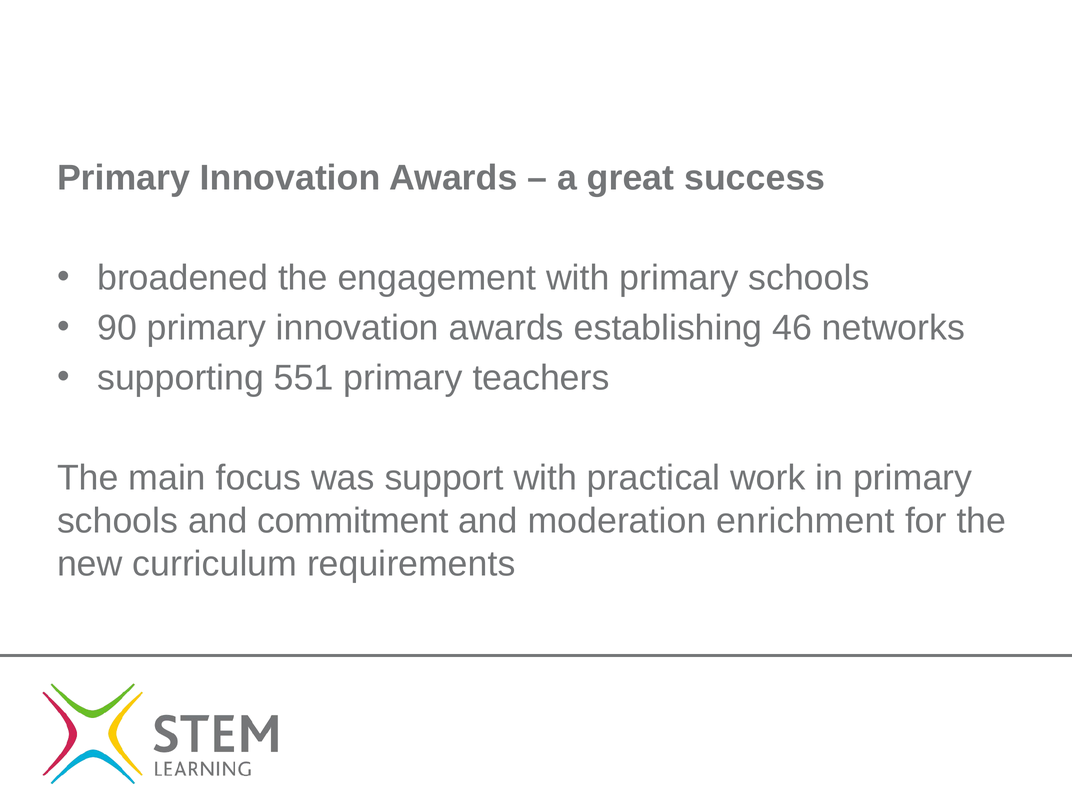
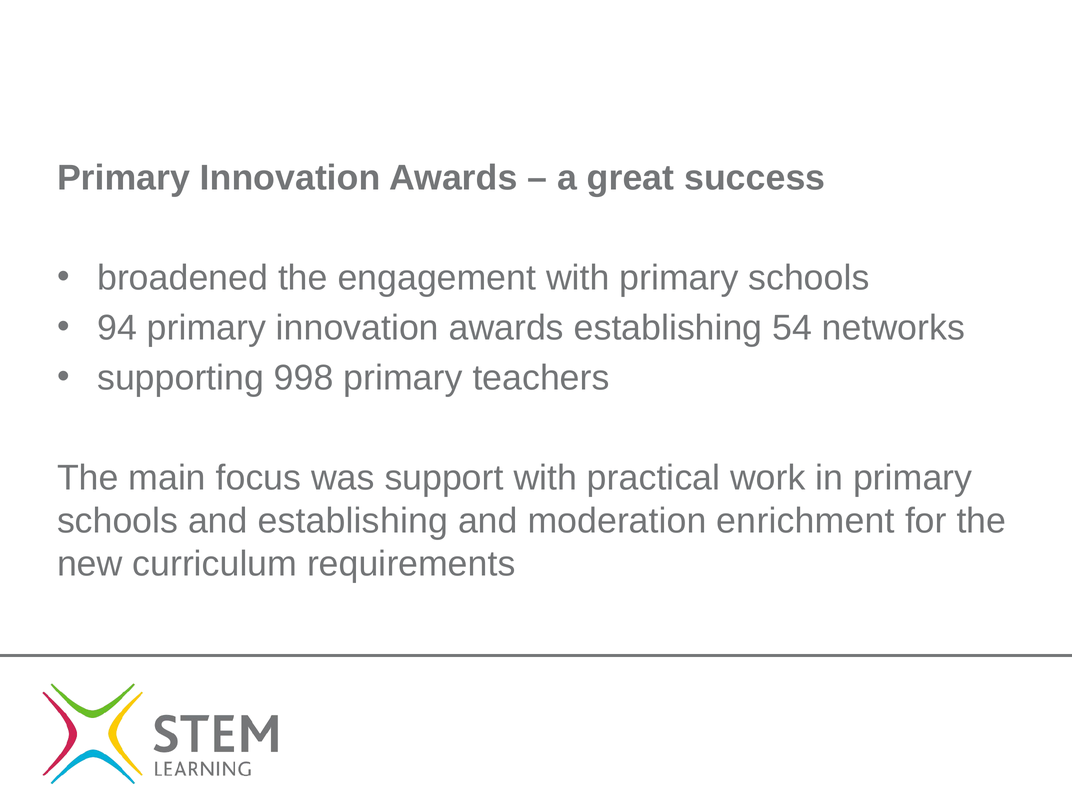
90: 90 -> 94
46: 46 -> 54
551: 551 -> 998
and commitment: commitment -> establishing
